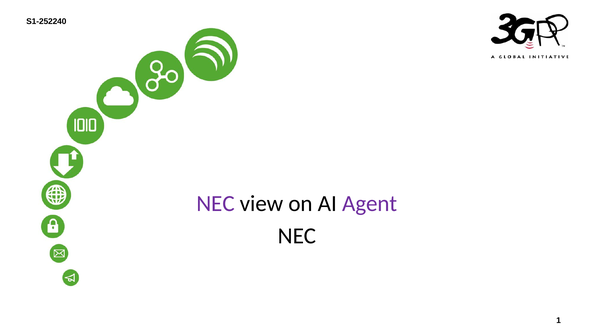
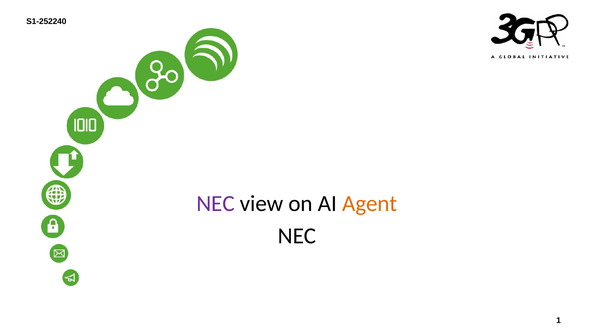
Agent colour: purple -> orange
